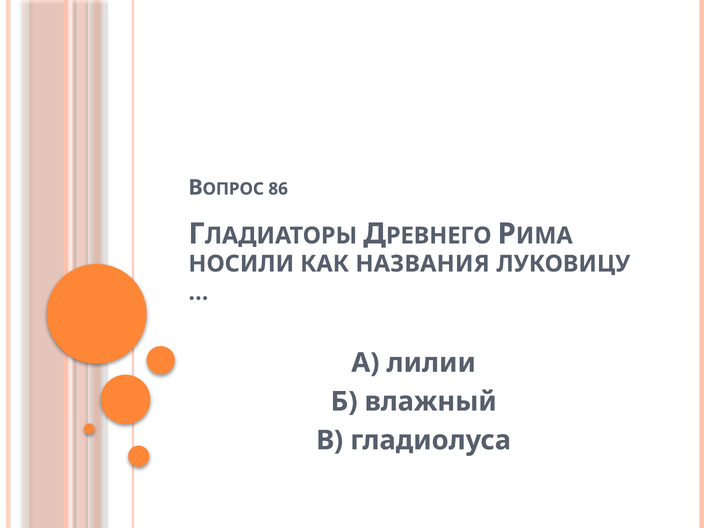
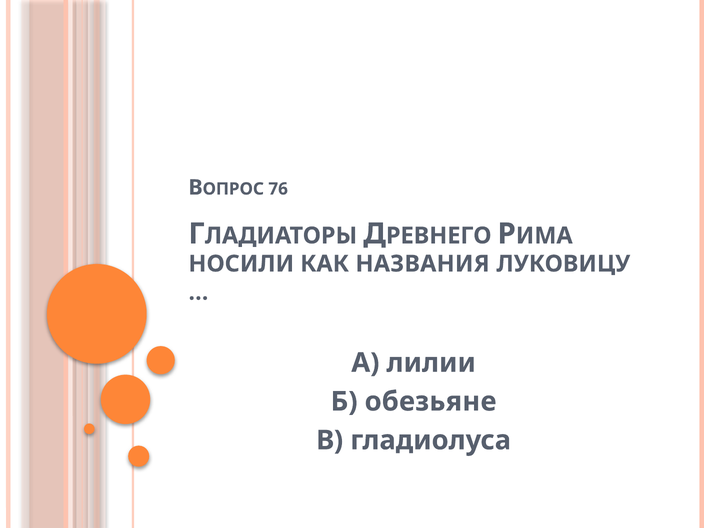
86: 86 -> 76
влажный: влажный -> обезьяне
